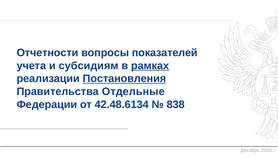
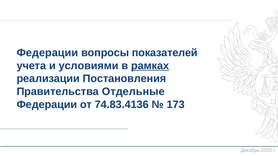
Отчетности at (47, 53): Отчетности -> Федерации
субсидиям: субсидиям -> условиями
Постановления underline: present -> none
42.48.6134: 42.48.6134 -> 74.83.4136
838: 838 -> 173
